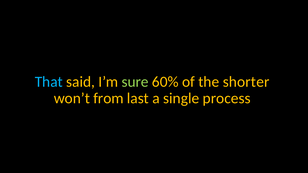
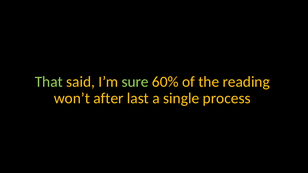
That colour: light blue -> light green
shorter: shorter -> reading
from: from -> after
